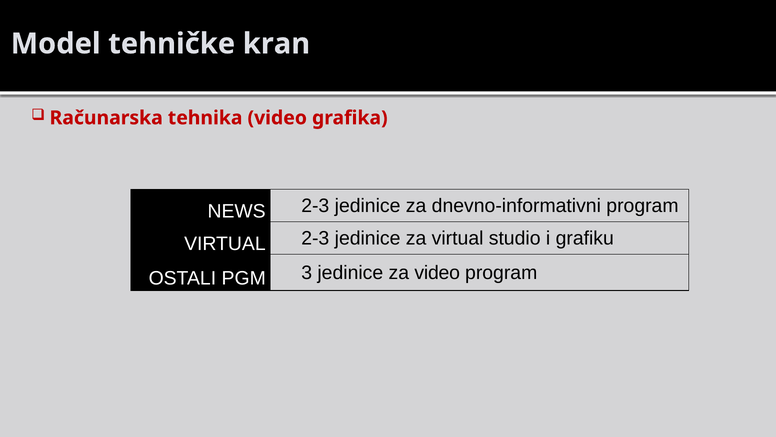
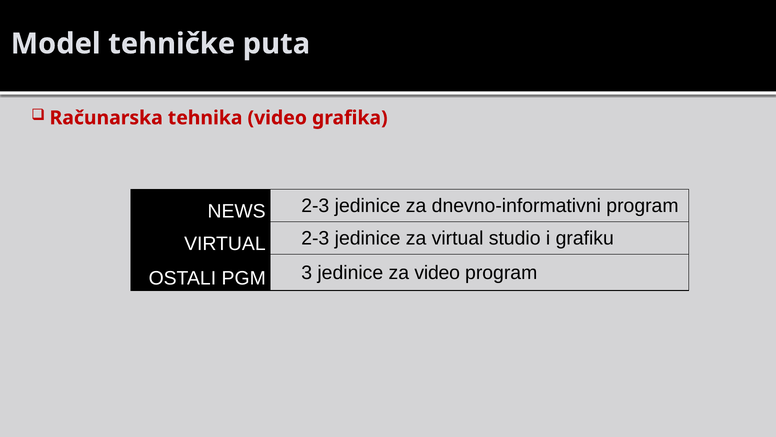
kran: kran -> puta
